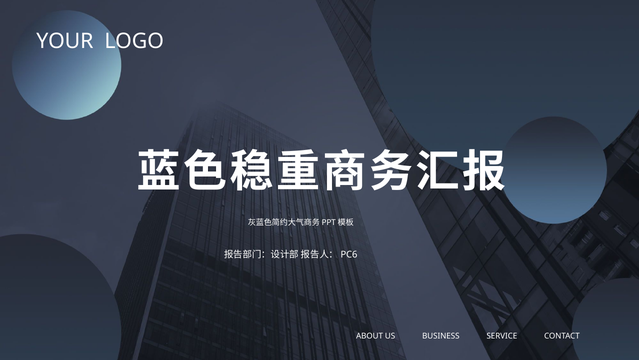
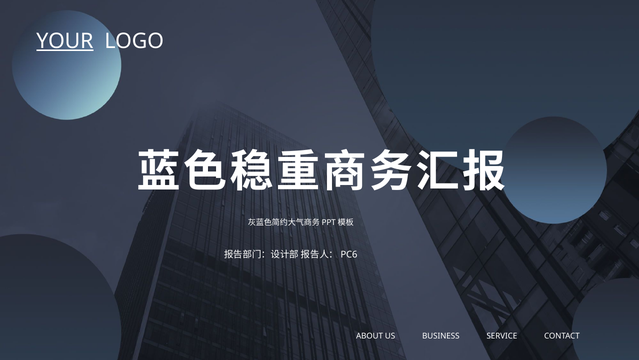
YOUR underline: none -> present
